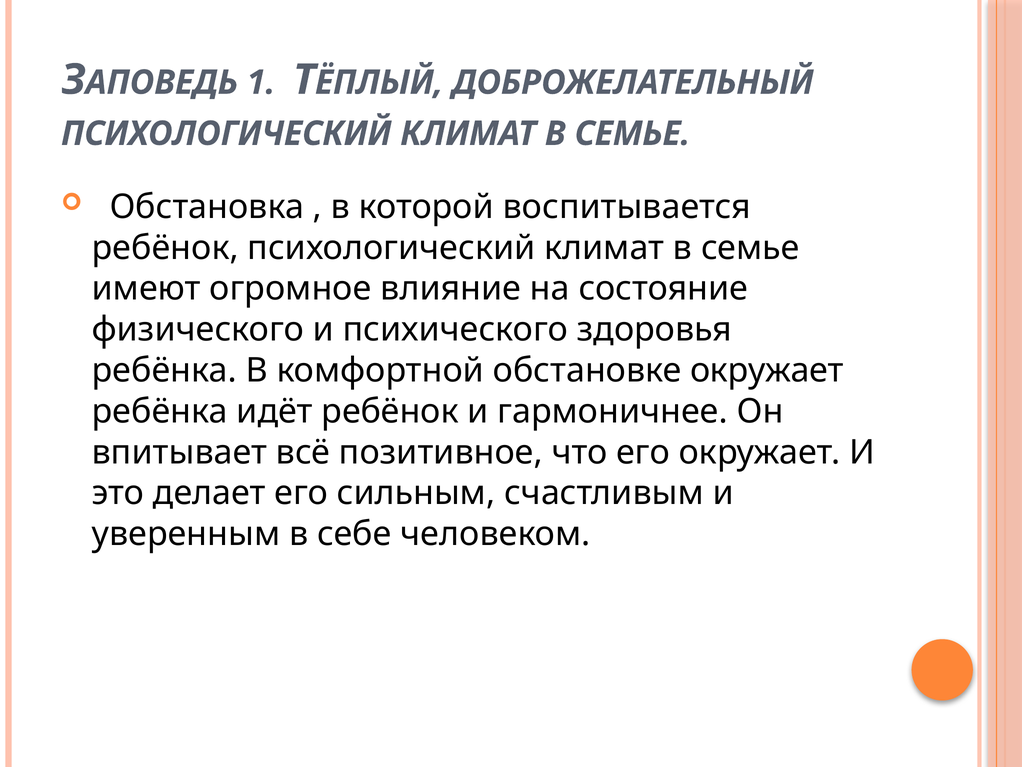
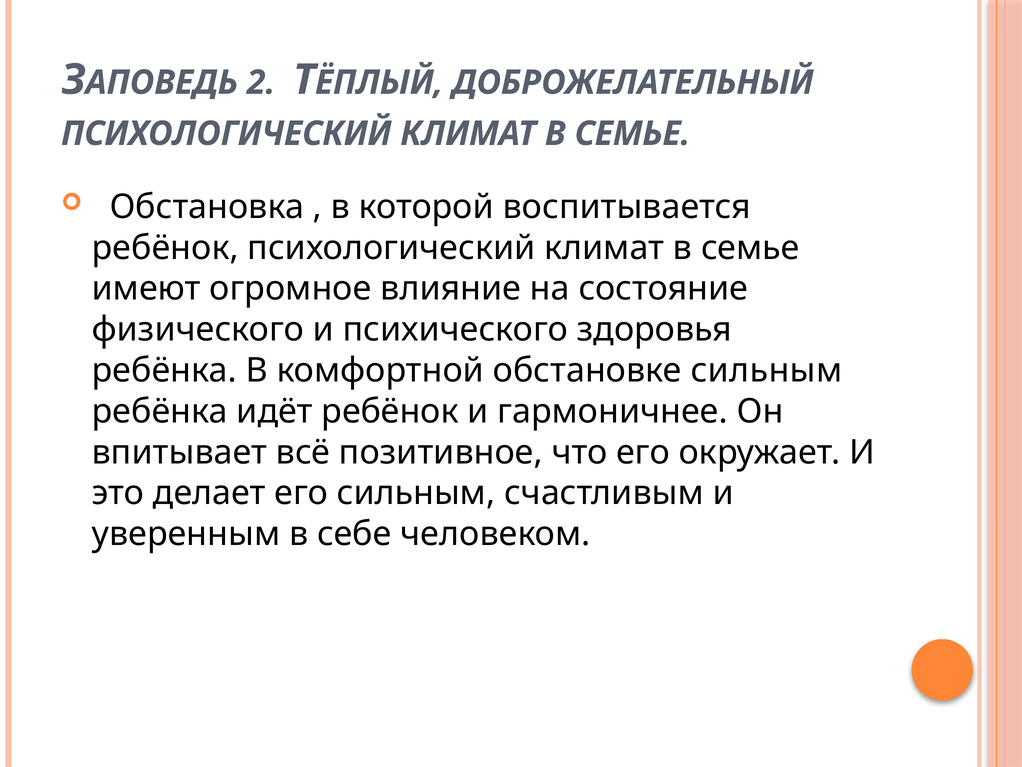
1: 1 -> 2
обстановке окружает: окружает -> сильным
